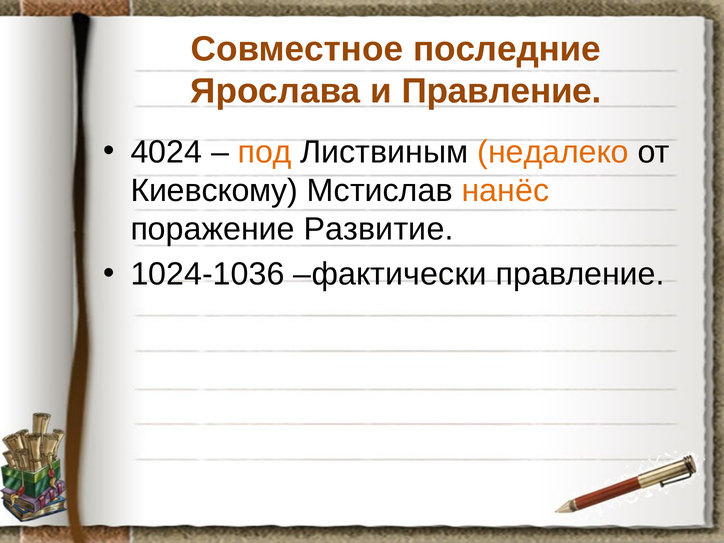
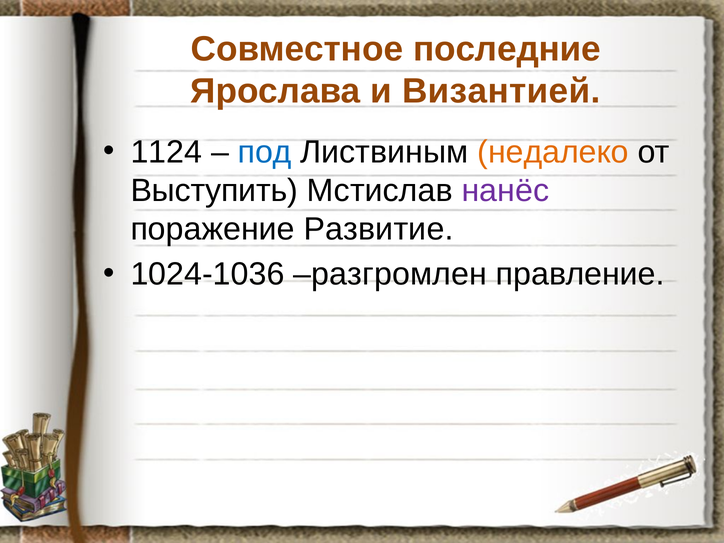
и Правление: Правление -> Византией
4024: 4024 -> 1124
под colour: orange -> blue
Киевскому: Киевскому -> Выступить
нанёс colour: orange -> purple
фактически: фактически -> разгромлен
